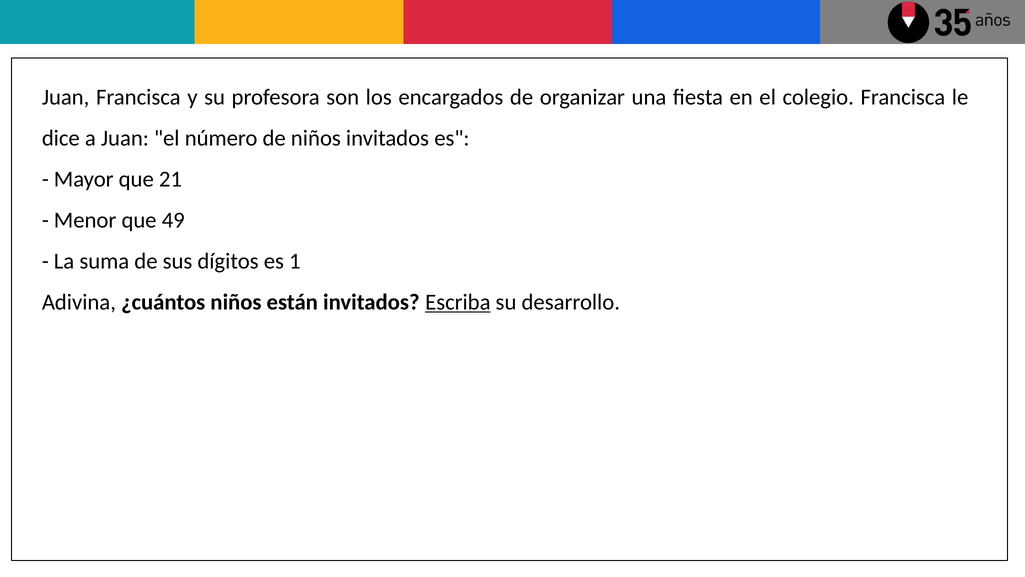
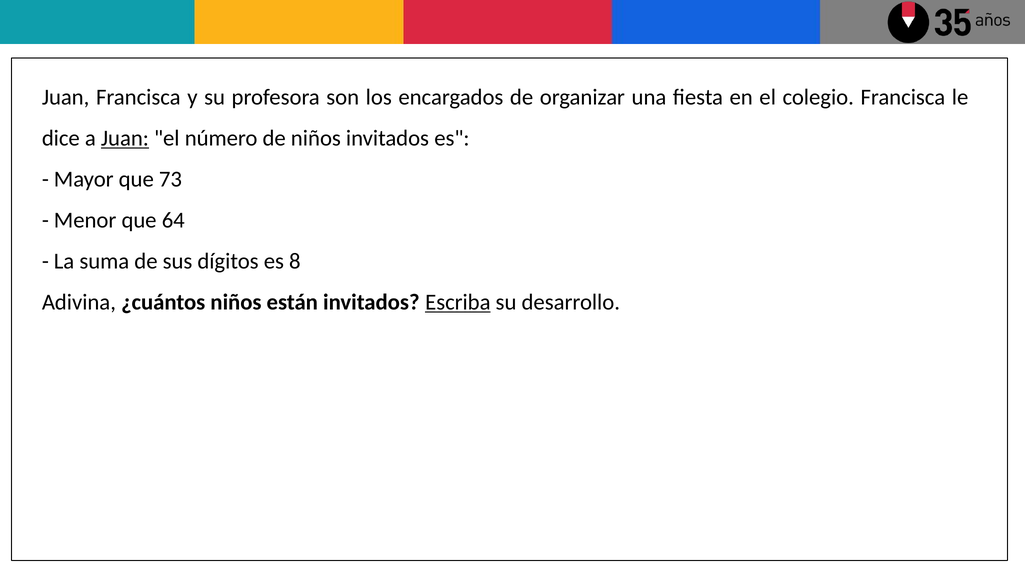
Juan at (125, 138) underline: none -> present
21: 21 -> 73
49: 49 -> 64
1: 1 -> 8
